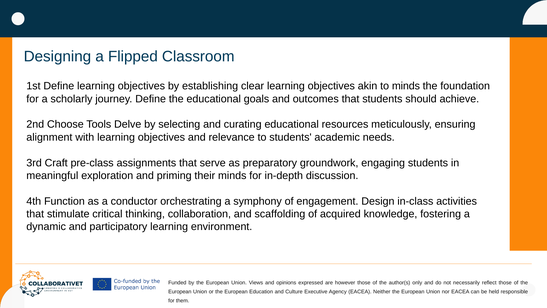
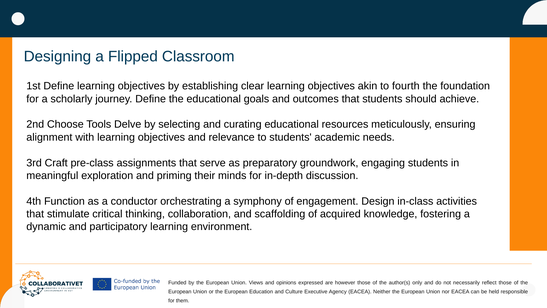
to minds: minds -> fourth
